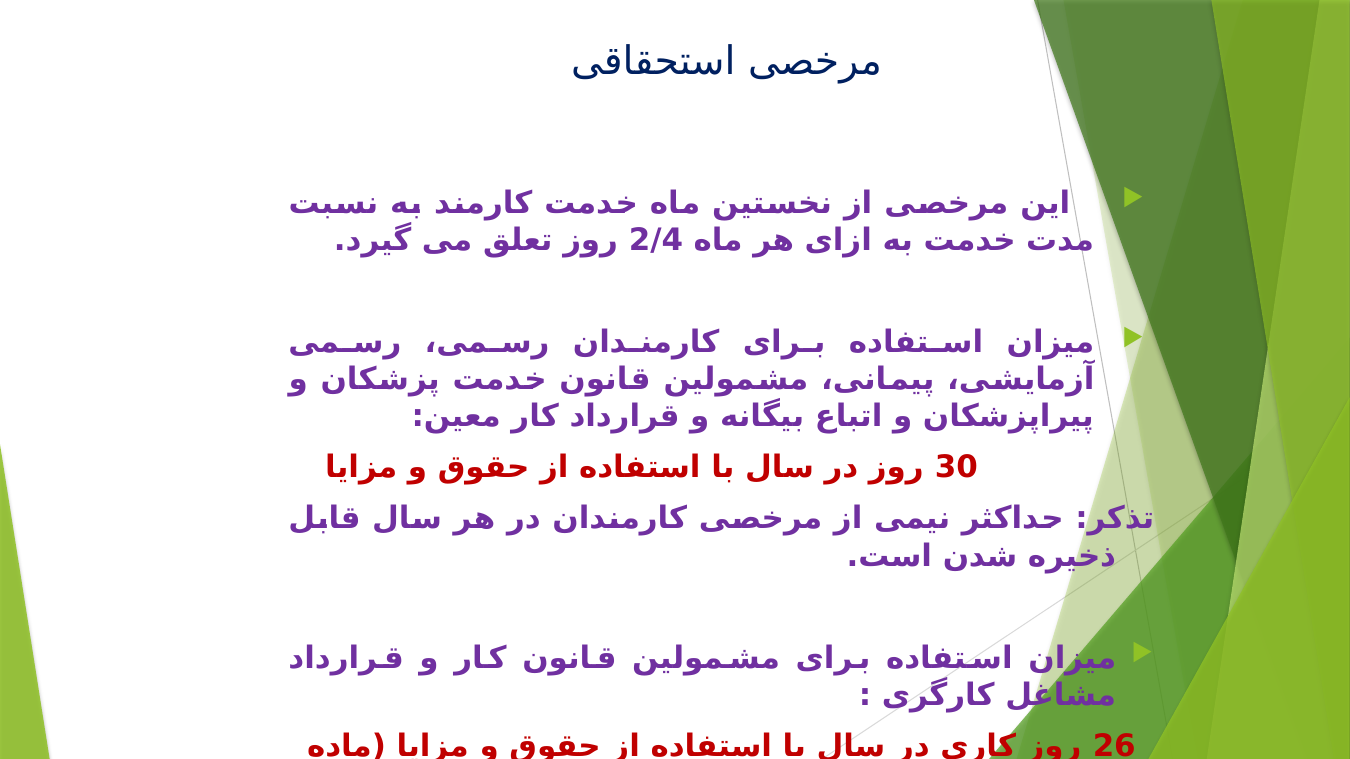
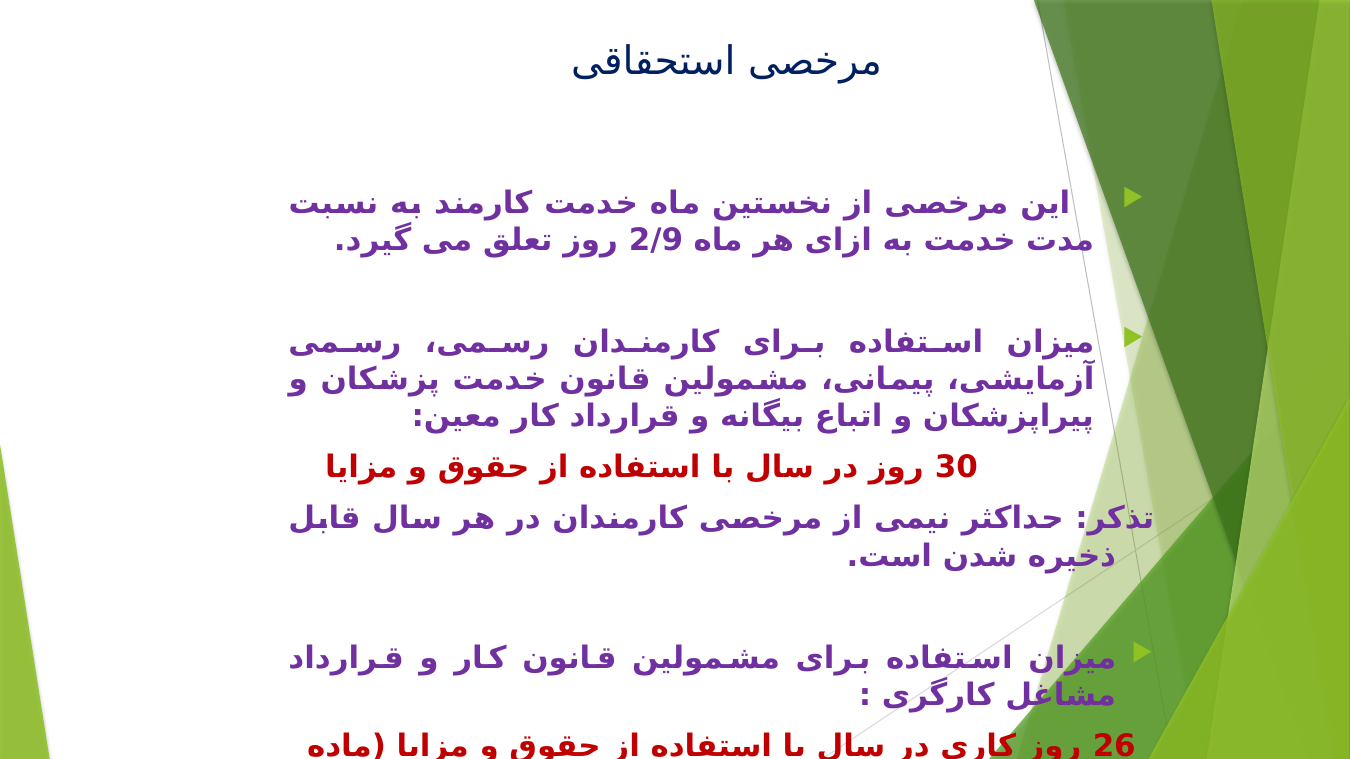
2/4: 2/4 -> 2/9
